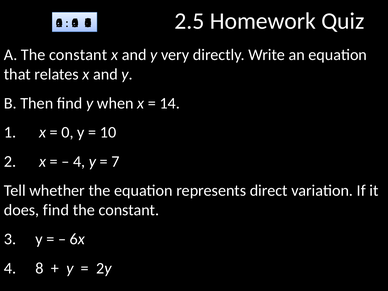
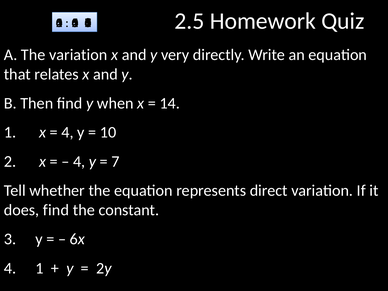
A The constant: constant -> variation
0 at (67, 132): 0 -> 4
4 8: 8 -> 1
